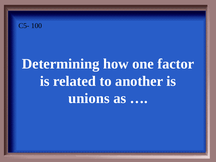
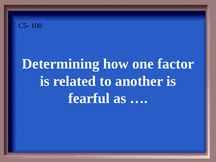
unions: unions -> fearful
